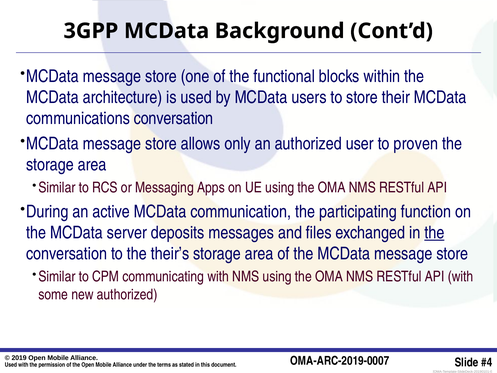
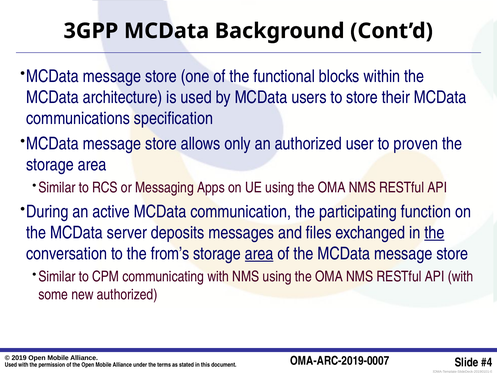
communications conversation: conversation -> specification
their’s: their’s -> from’s
area at (259, 254) underline: none -> present
